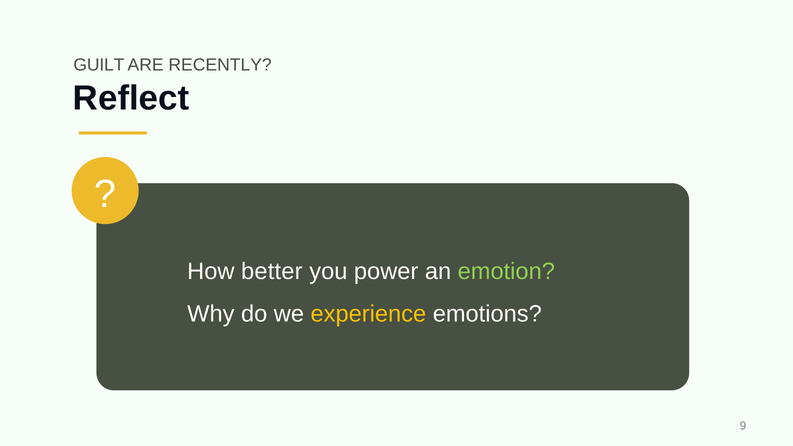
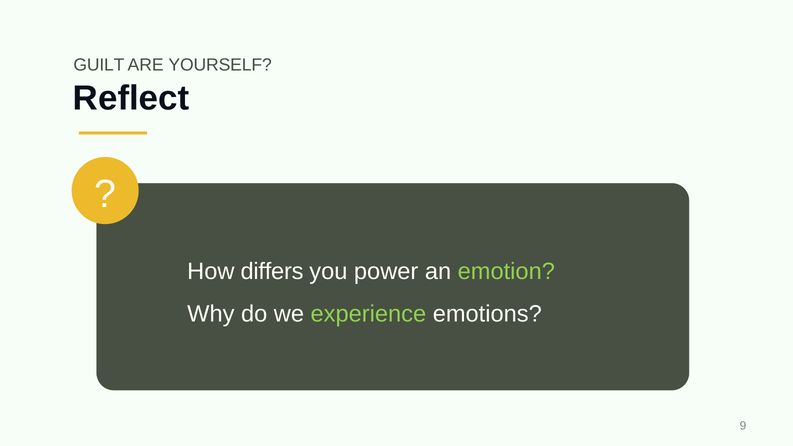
RECENTLY: RECENTLY -> YOURSELF
better: better -> differs
experience colour: yellow -> light green
